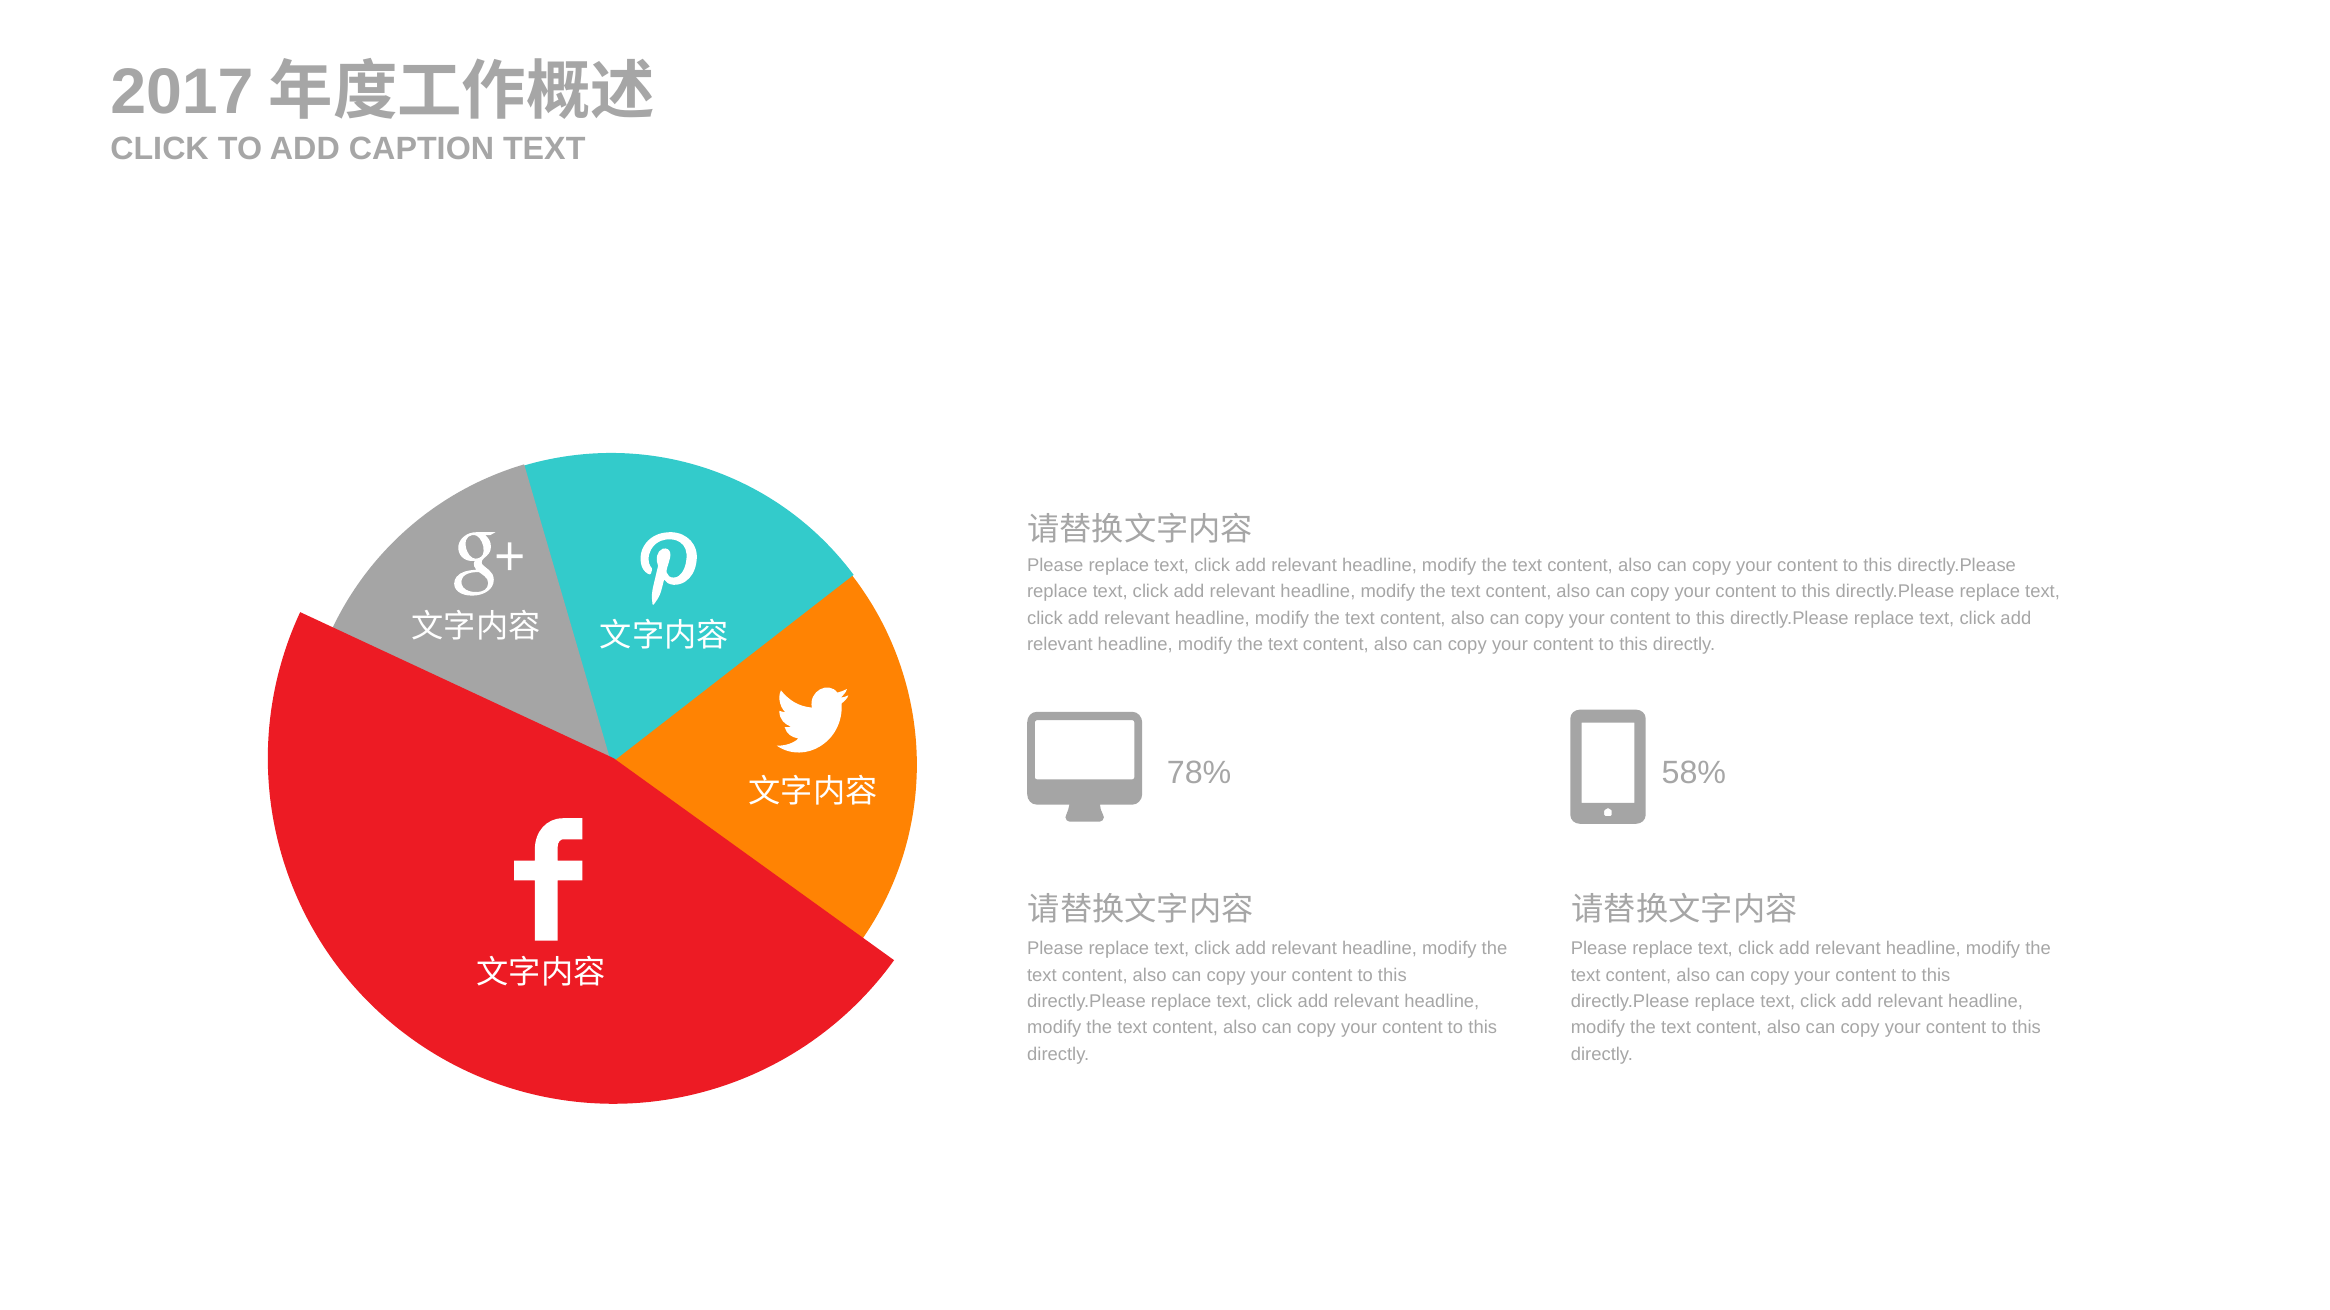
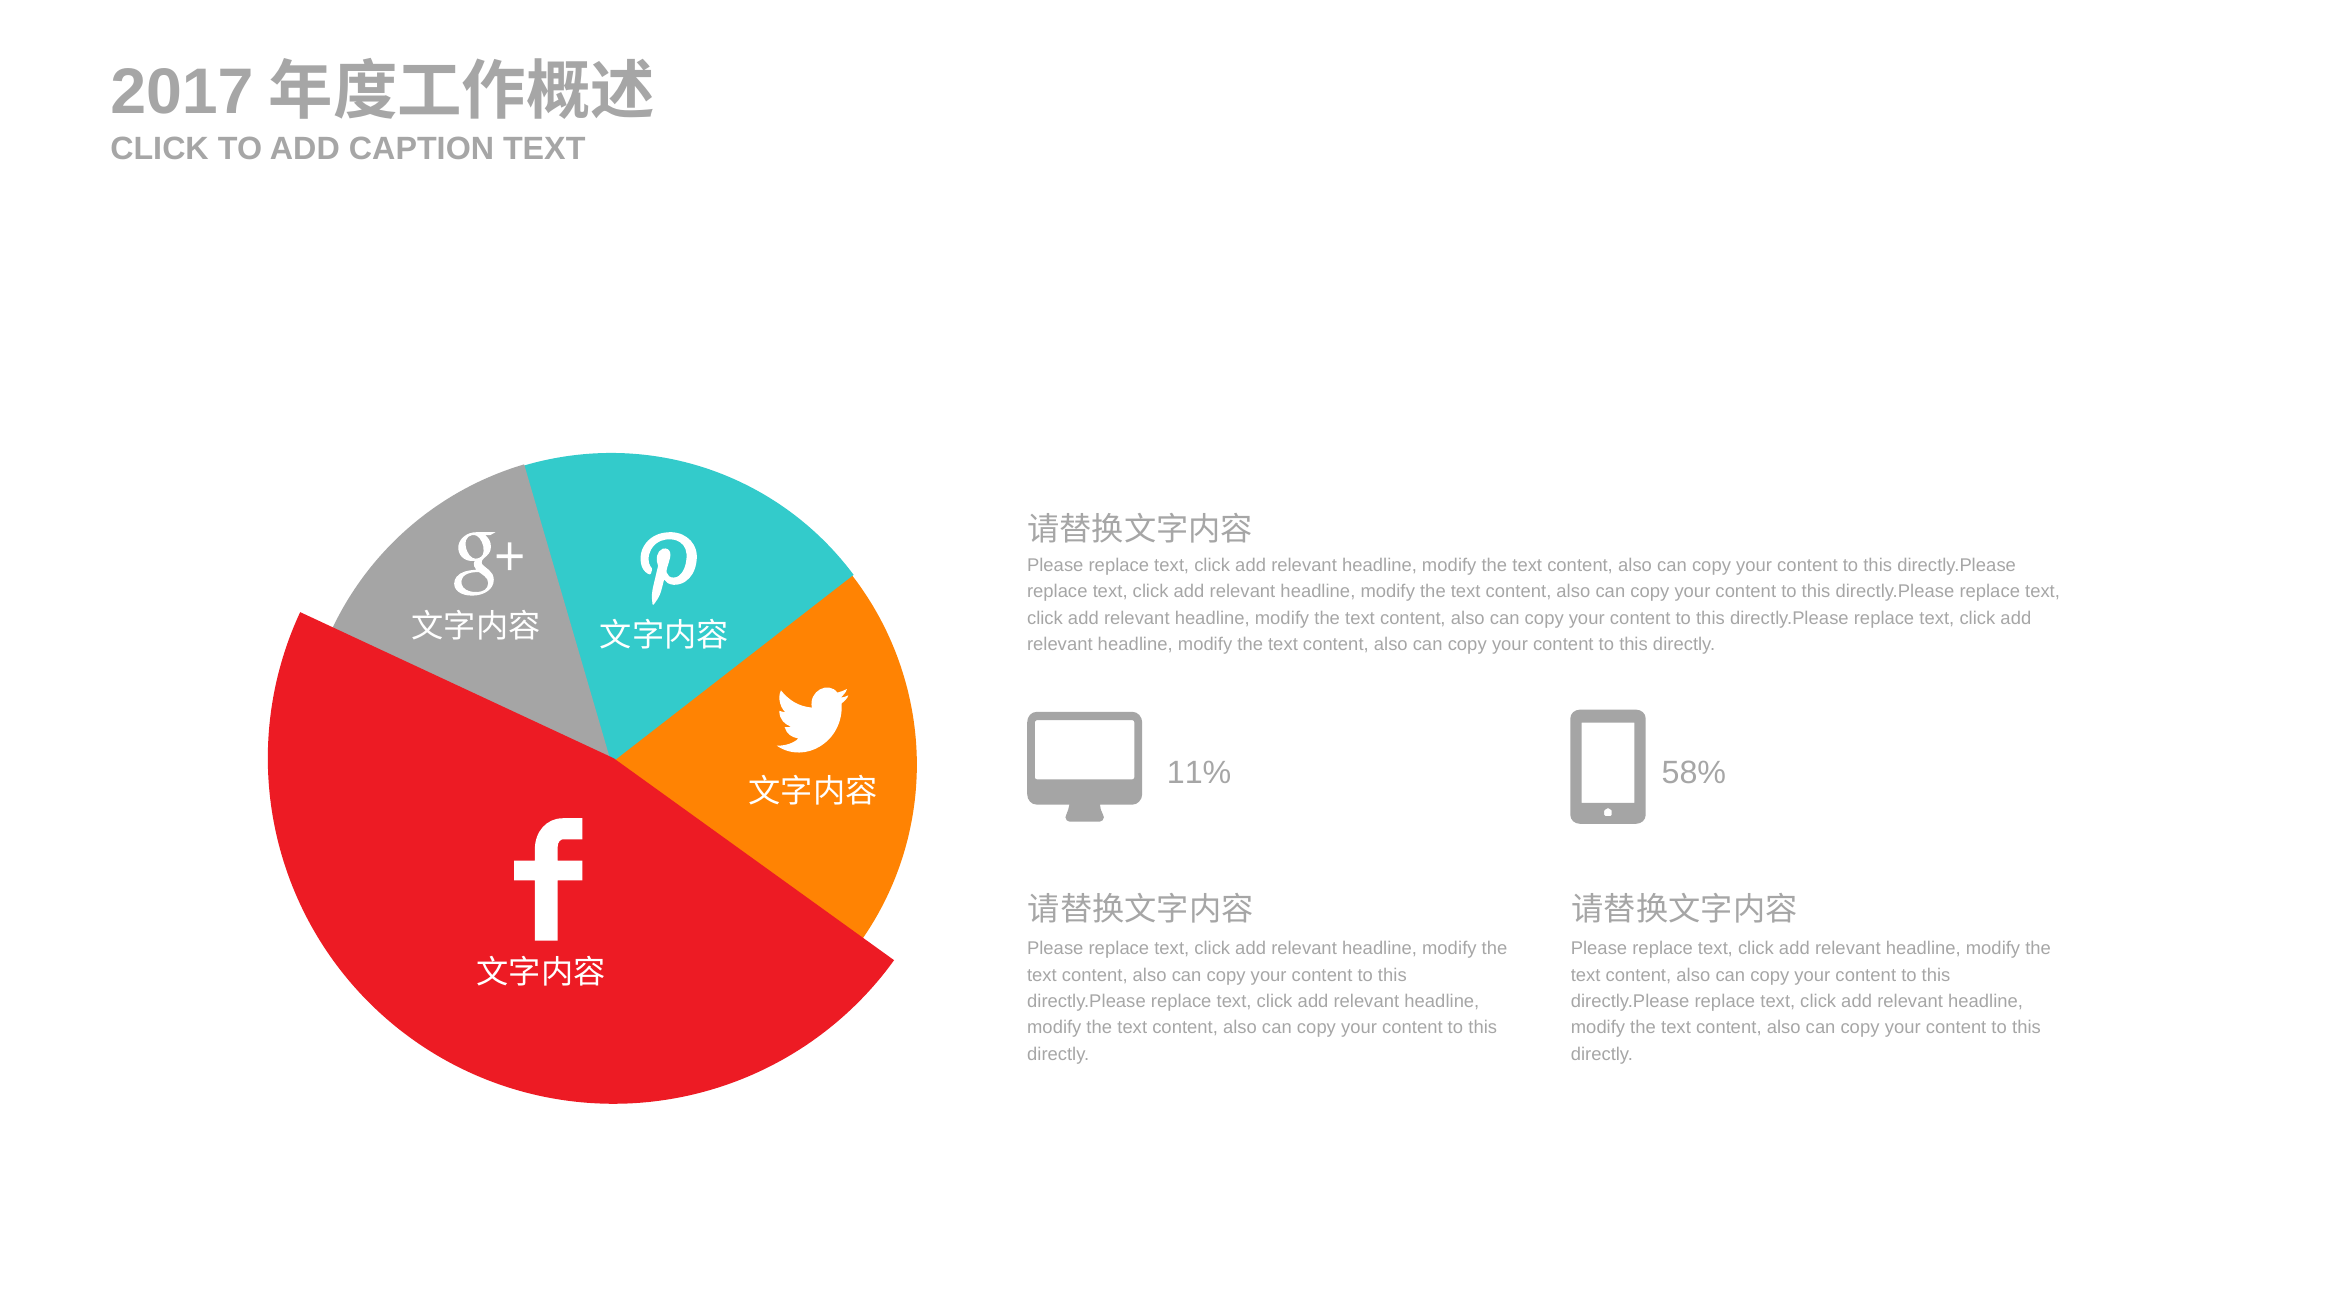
78%: 78% -> 11%
